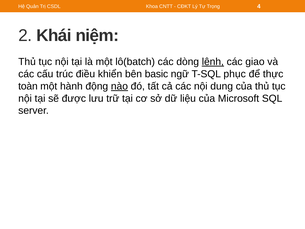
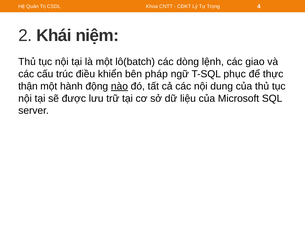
lệnh underline: present -> none
basic: basic -> pháp
toàn: toàn -> thận
